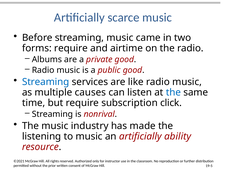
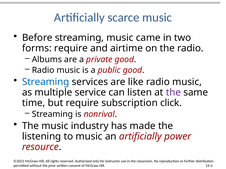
causes: causes -> service
the at (173, 93) colour: blue -> purple
ability: ability -> power
